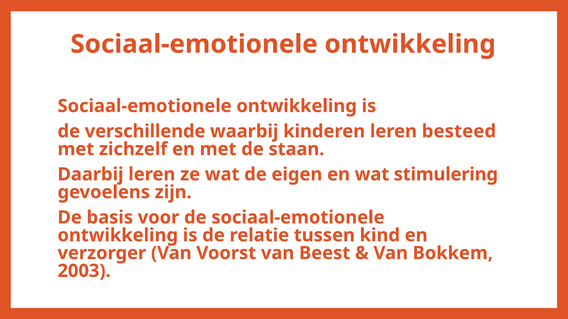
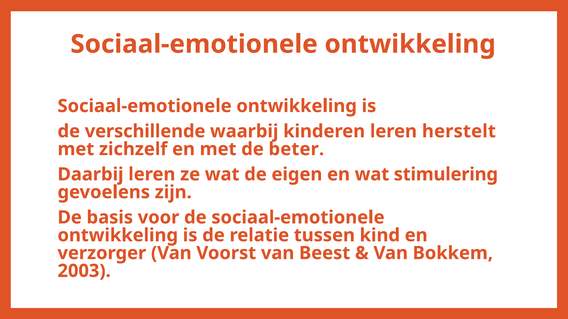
besteed: besteed -> herstelt
staan: staan -> beter
